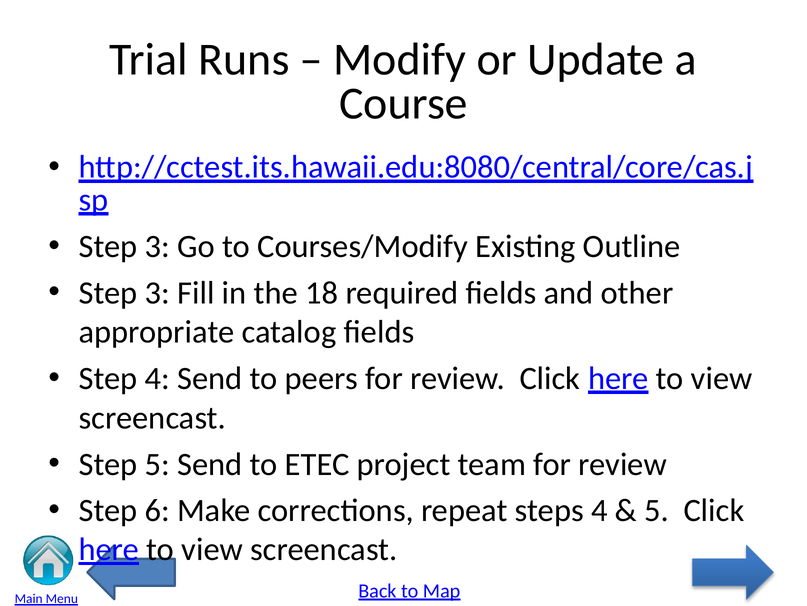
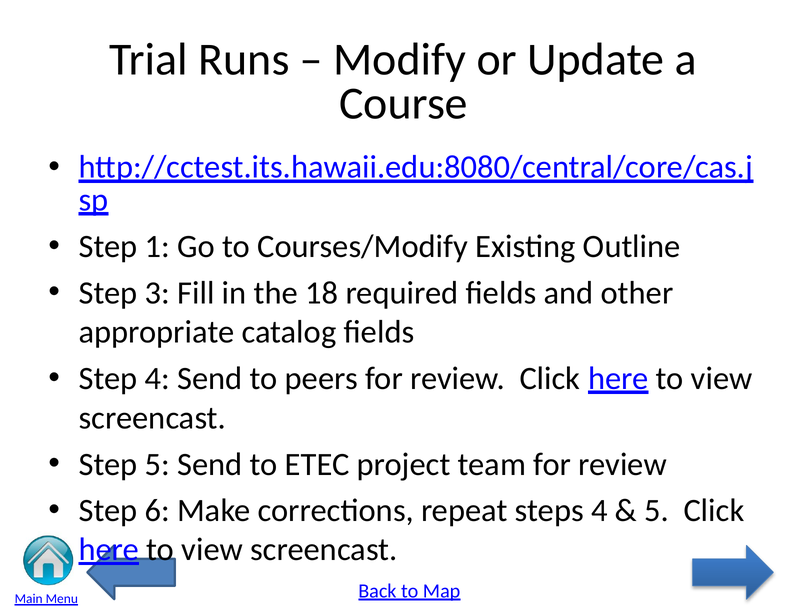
3 at (157, 246): 3 -> 1
